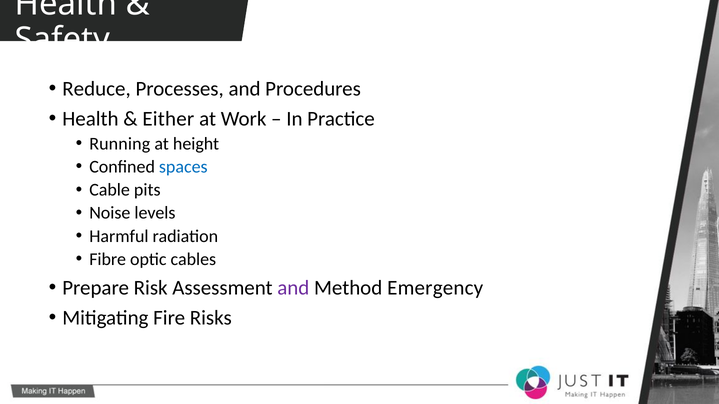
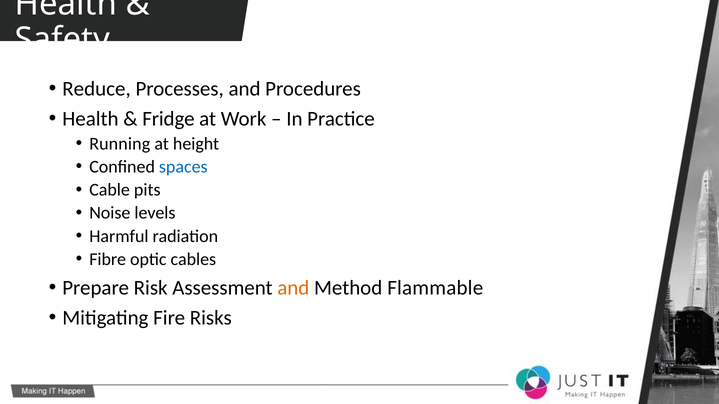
Either: Either -> Fridge
and at (293, 288) colour: purple -> orange
Emergency: Emergency -> Flammable
